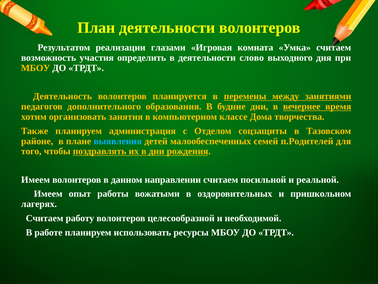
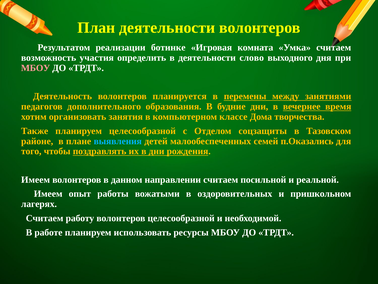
глазами: глазами -> ботинке
МБОУ at (36, 68) colour: yellow -> pink
планируем администрация: администрация -> целесообразной
п.Родителей: п.Родителей -> п.Оказались
